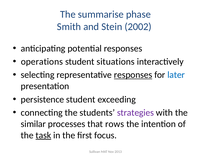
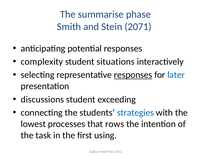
2002: 2002 -> 2071
operations: operations -> complexity
persistence: persistence -> discussions
strategies colour: purple -> blue
similar: similar -> lowest
task underline: present -> none
focus: focus -> using
